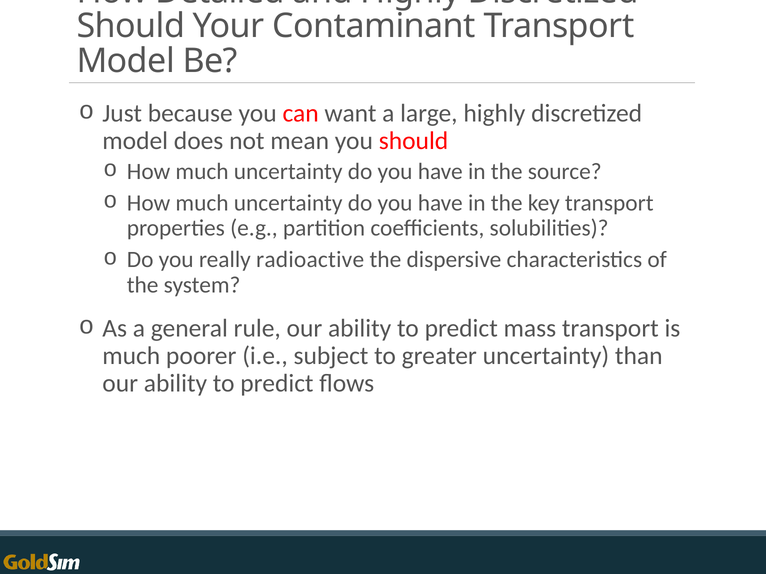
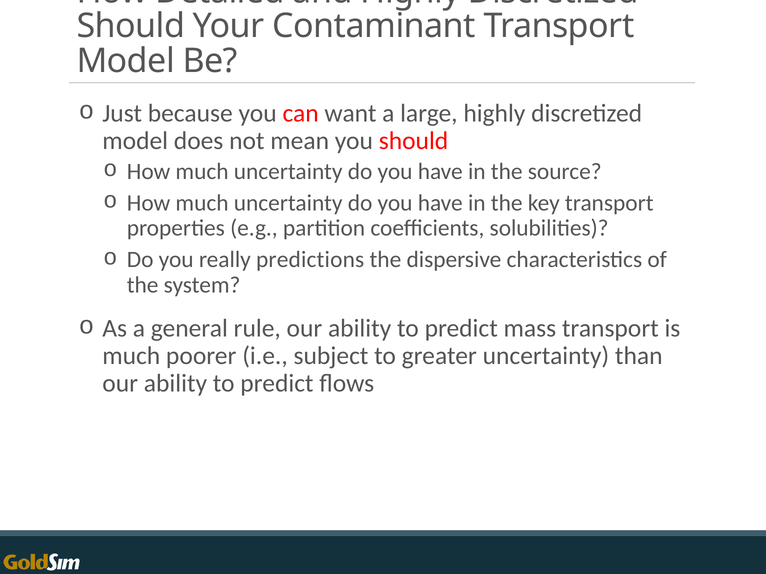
radioactive: radioactive -> predictions
